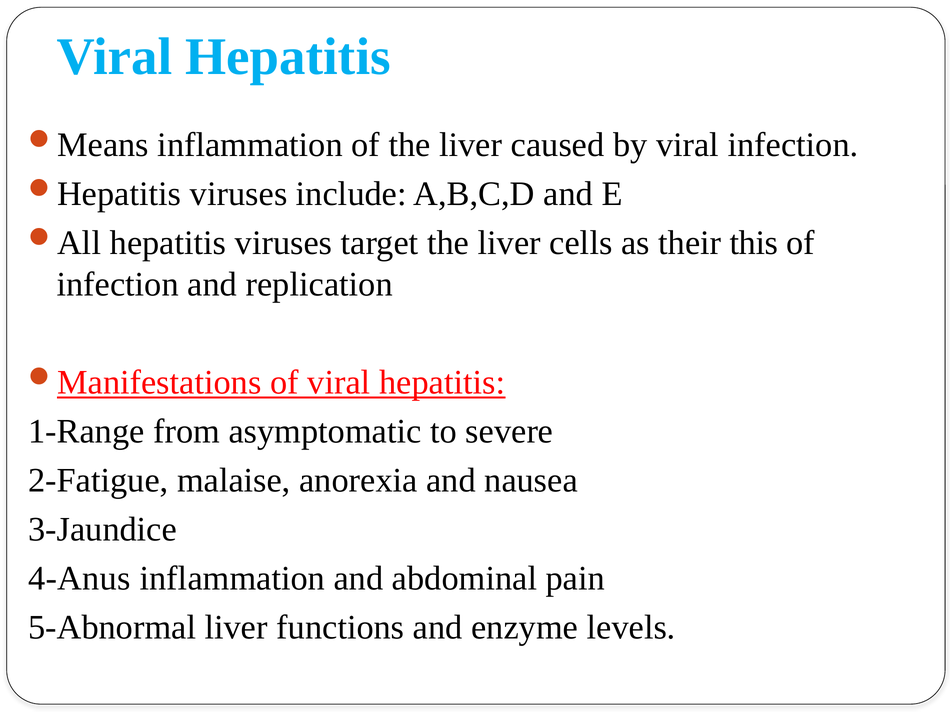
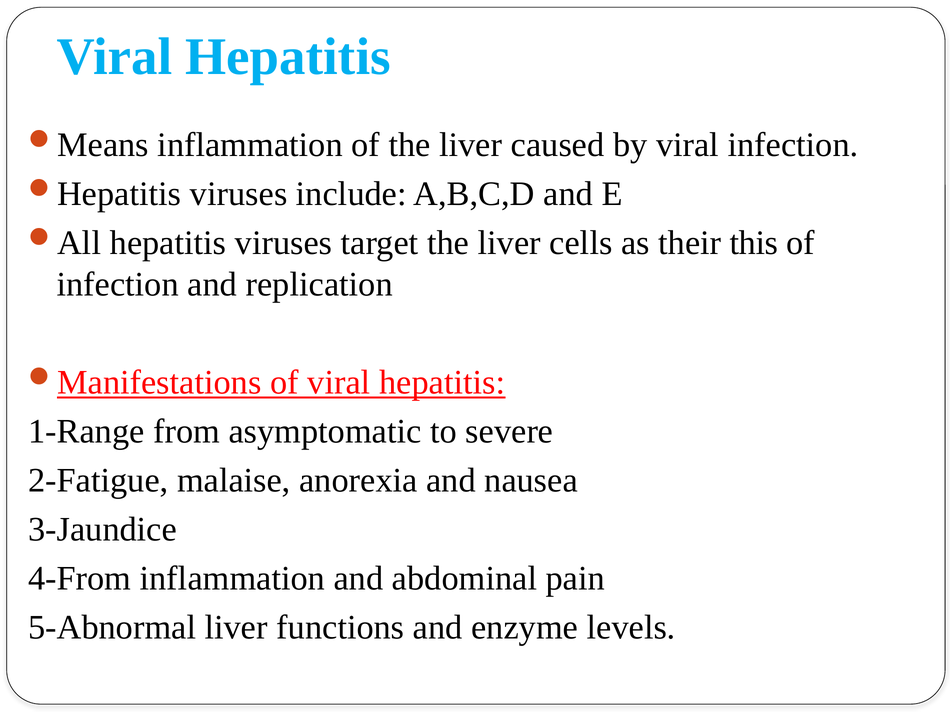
4-Anus: 4-Anus -> 4-From
